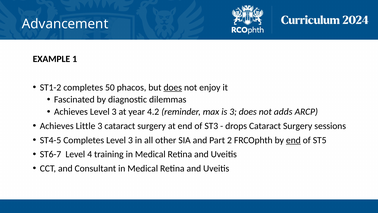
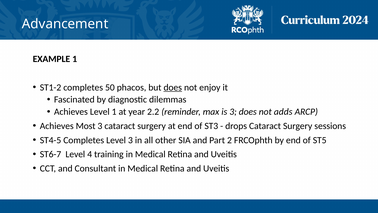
Achieves Level 3: 3 -> 1
4.2: 4.2 -> 2.2
Little: Little -> Most
end at (293, 140) underline: present -> none
